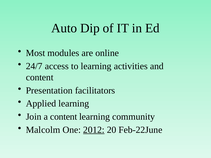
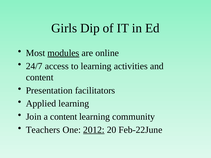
Auto: Auto -> Girls
modules underline: none -> present
Malcolm: Malcolm -> Teachers
